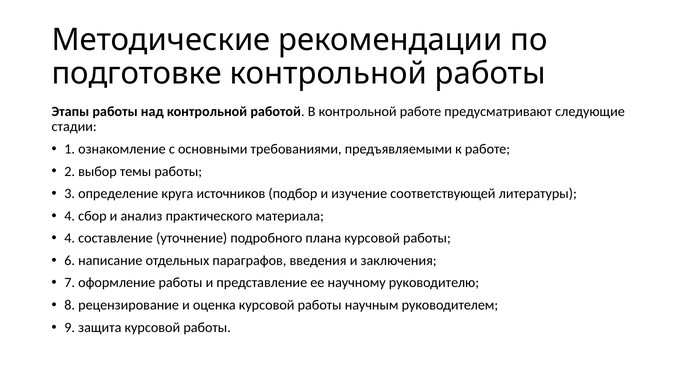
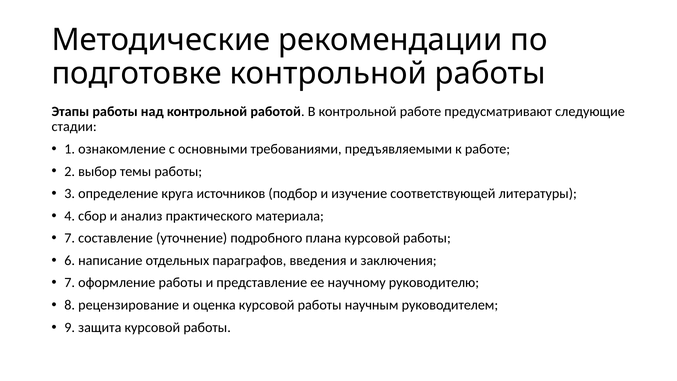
4 at (70, 238): 4 -> 7
